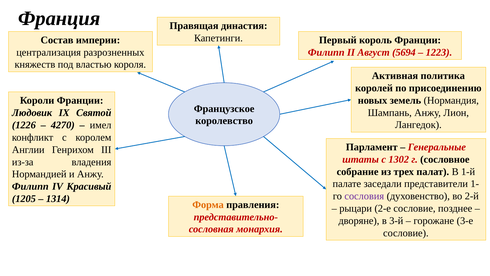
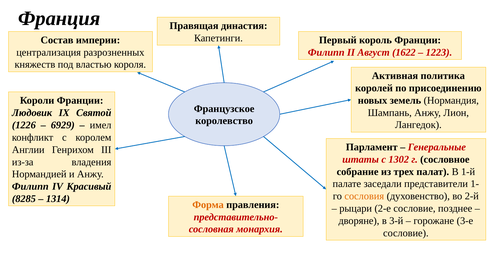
5694: 5694 -> 1622
4270: 4270 -> 6929
сословия colour: purple -> orange
1205: 1205 -> 8285
